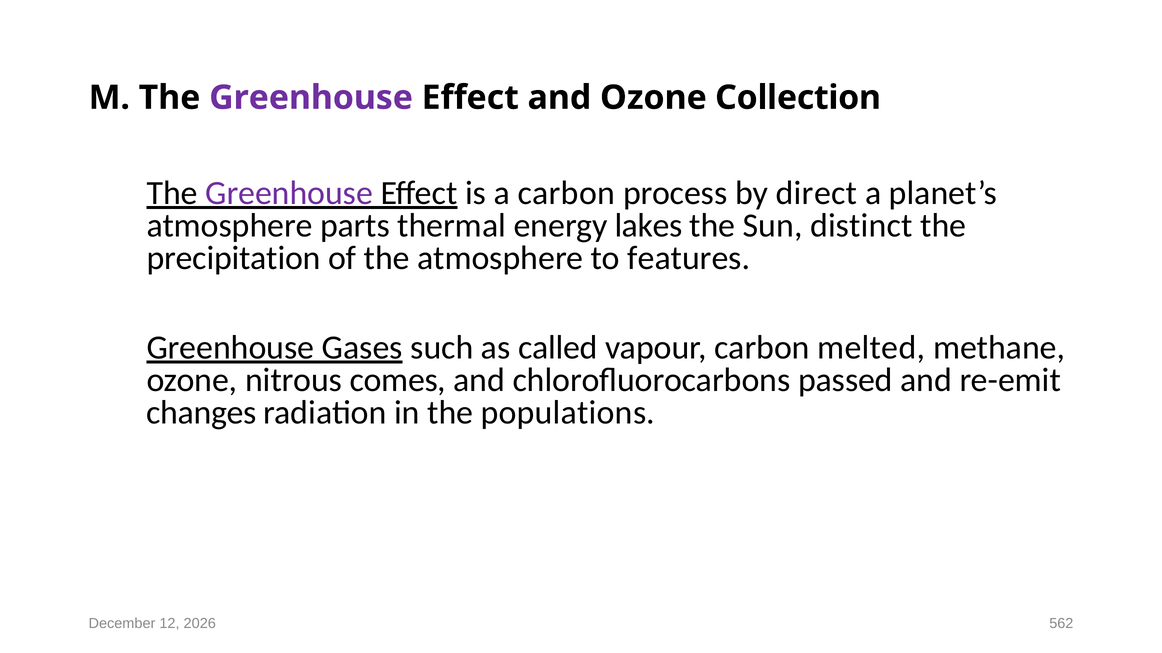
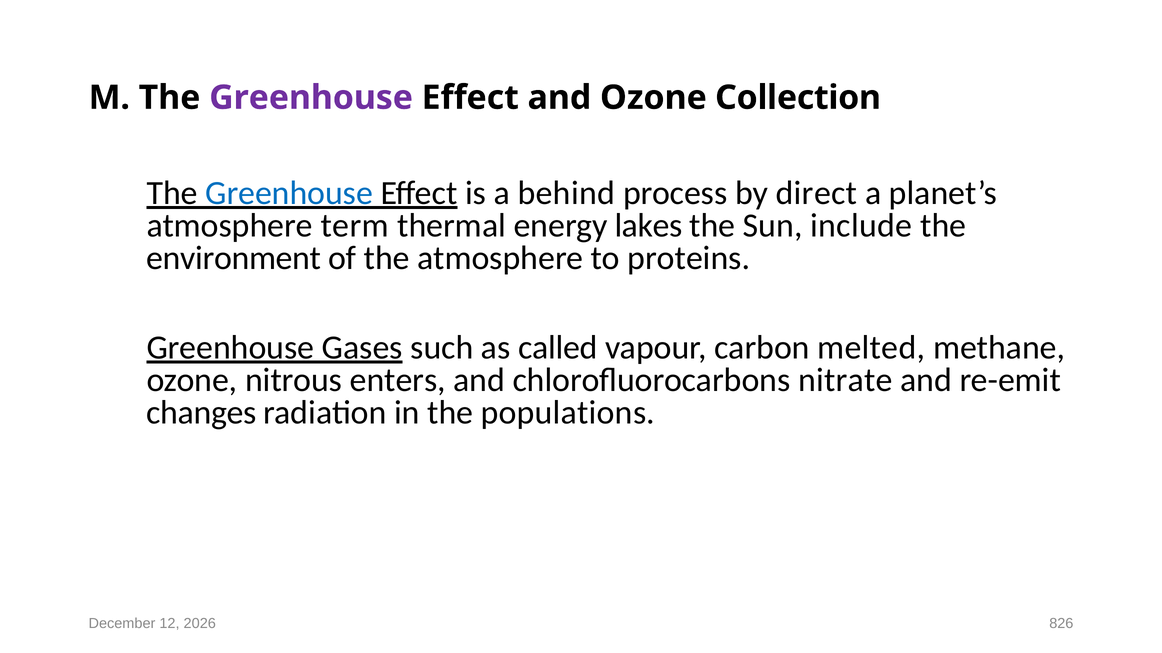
Greenhouse at (289, 193) colour: purple -> blue
a carbon: carbon -> behind
parts: parts -> term
distinct: distinct -> include
precipitation: precipitation -> environment
features: features -> proteins
comes: comes -> enters
passed: passed -> nitrate
562: 562 -> 826
